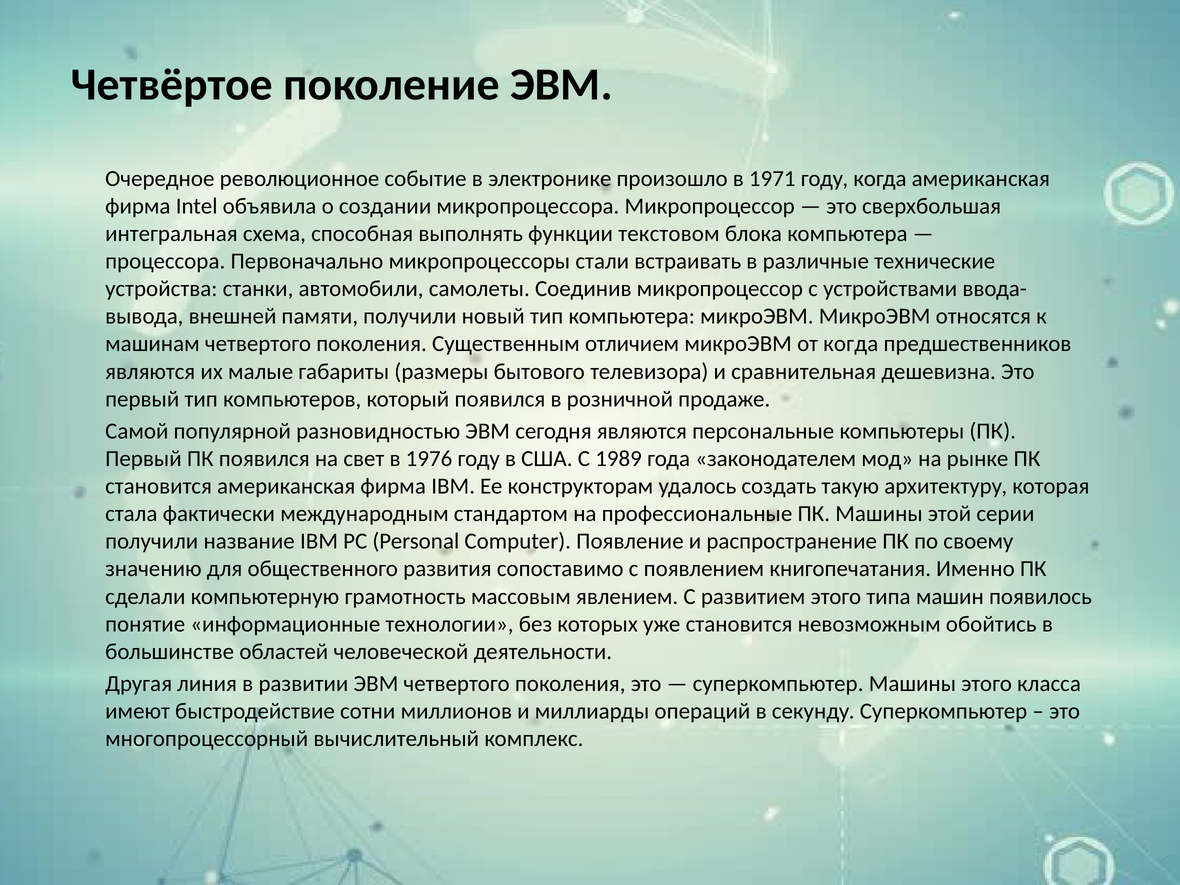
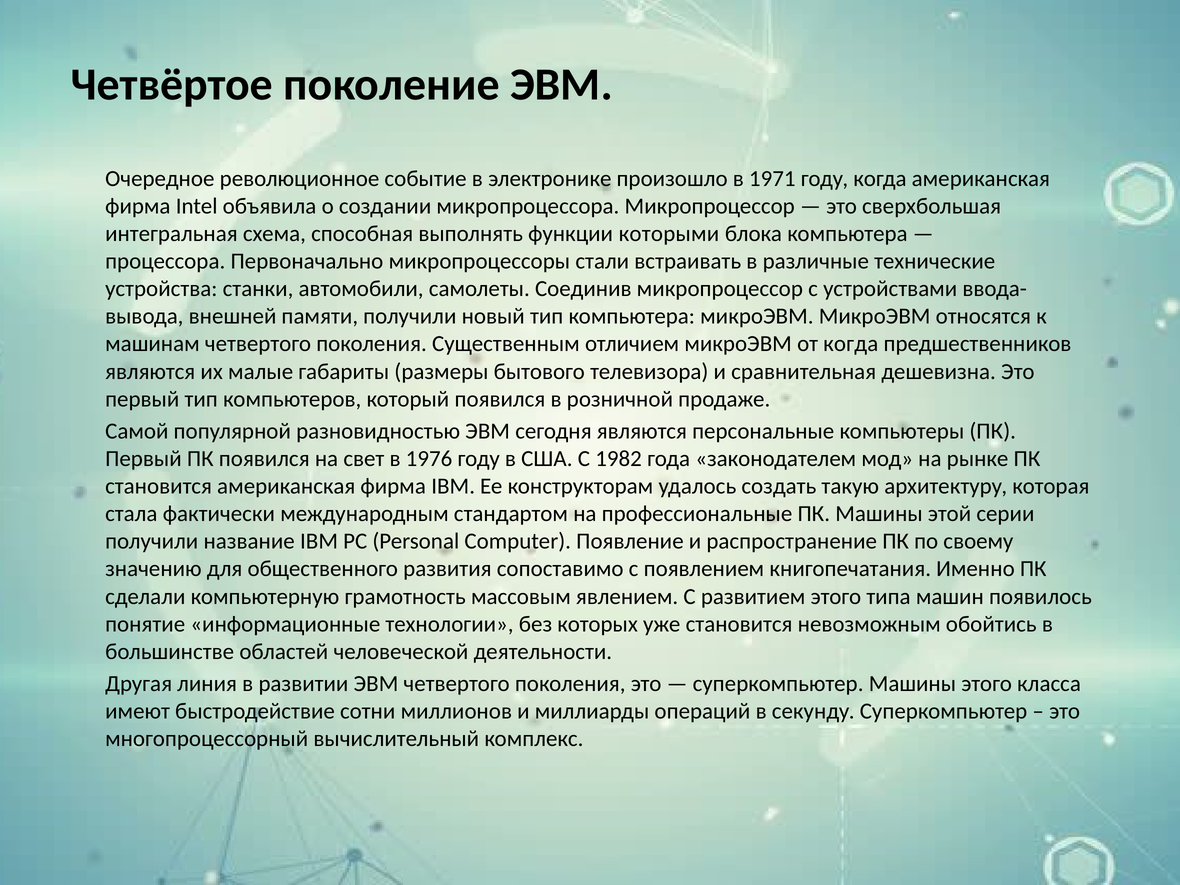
текстовом: текстовом -> которыми
1989: 1989 -> 1982
